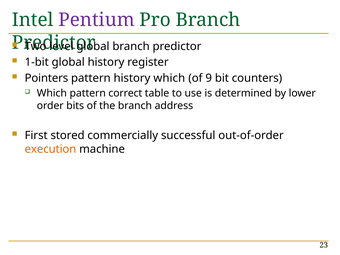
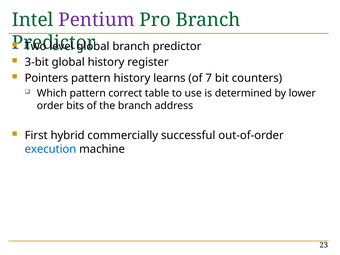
1-bit: 1-bit -> 3-bit
history which: which -> learns
9: 9 -> 7
stored: stored -> hybrid
execution colour: orange -> blue
